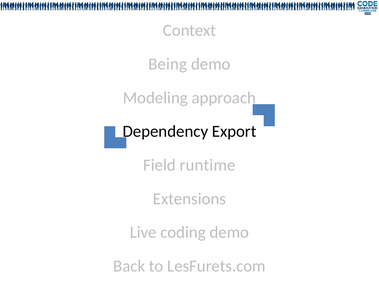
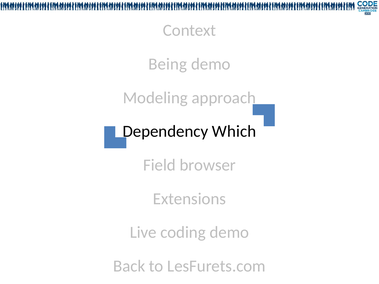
Export: Export -> Which
runtime: runtime -> browser
